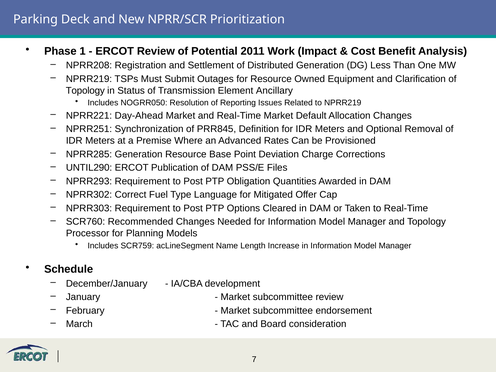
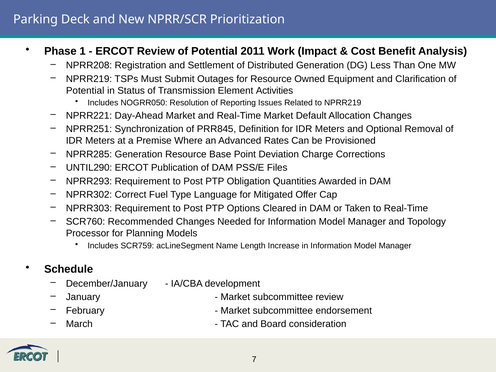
Topology at (85, 91): Topology -> Potential
Ancillary: Ancillary -> Activities
